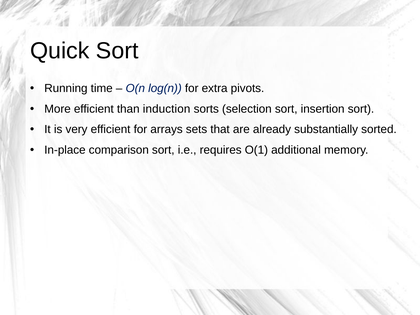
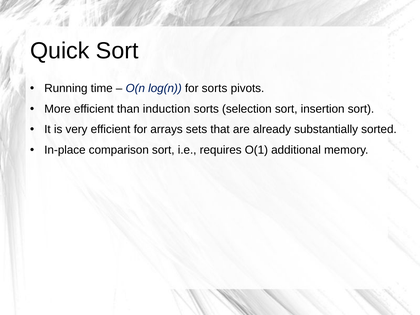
for extra: extra -> sorts
